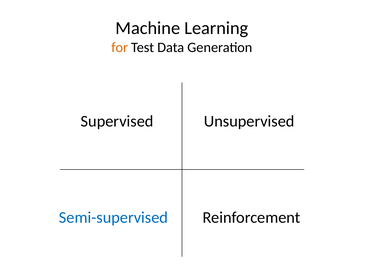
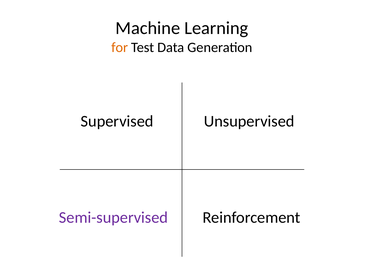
Semi-supervised colour: blue -> purple
